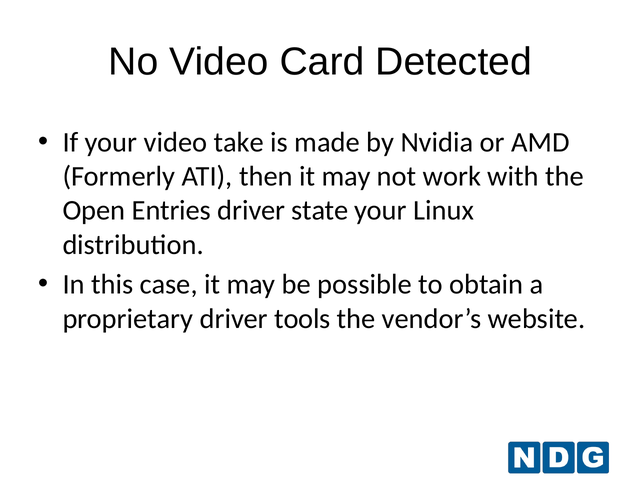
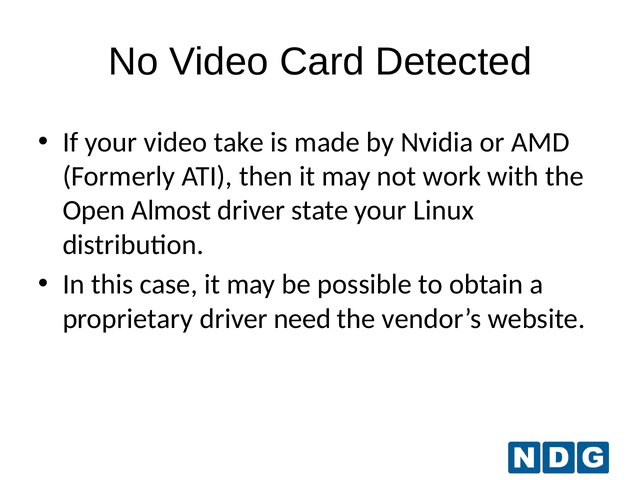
Entries: Entries -> Almost
tools: tools -> need
